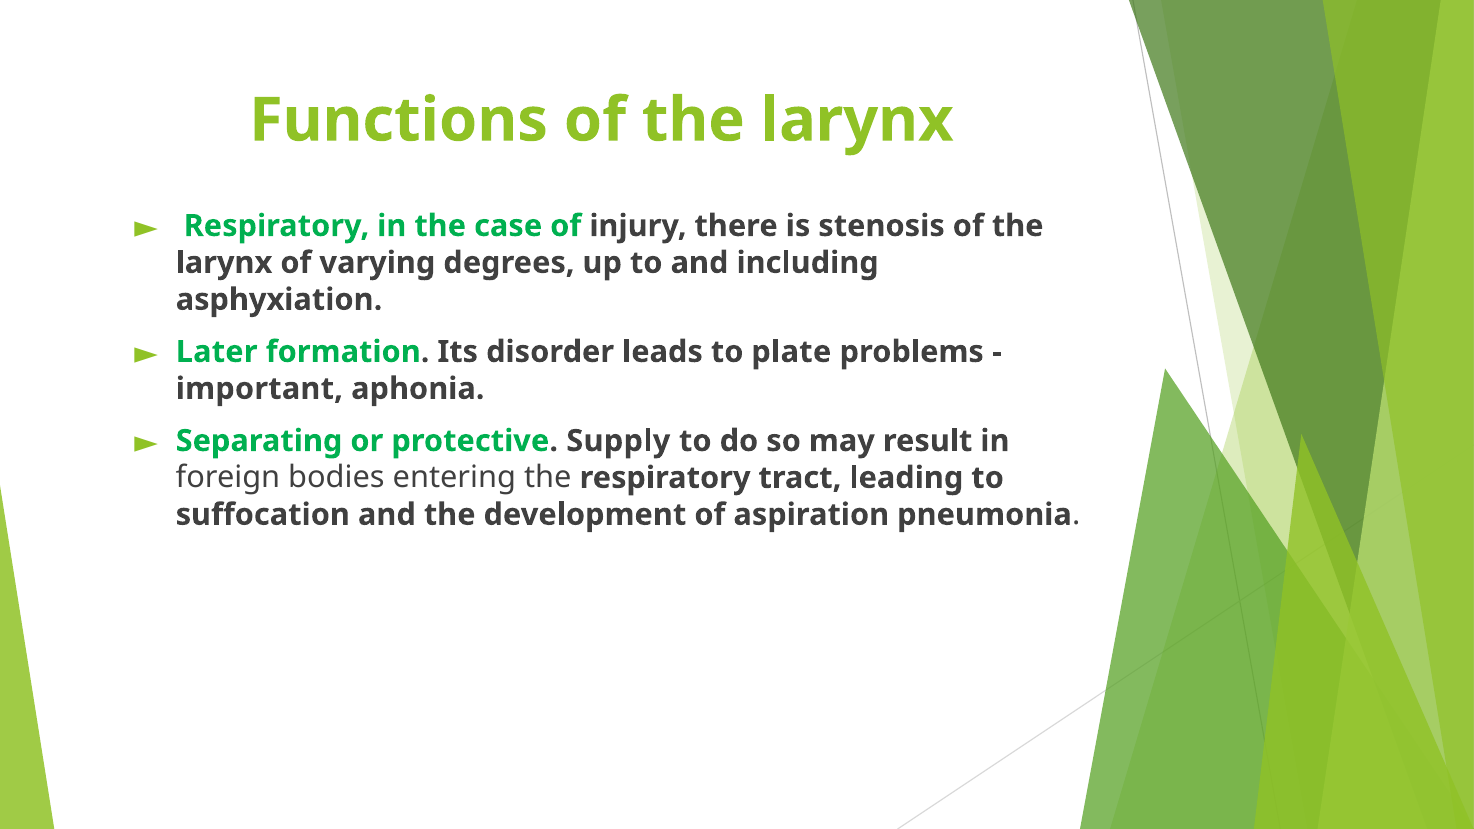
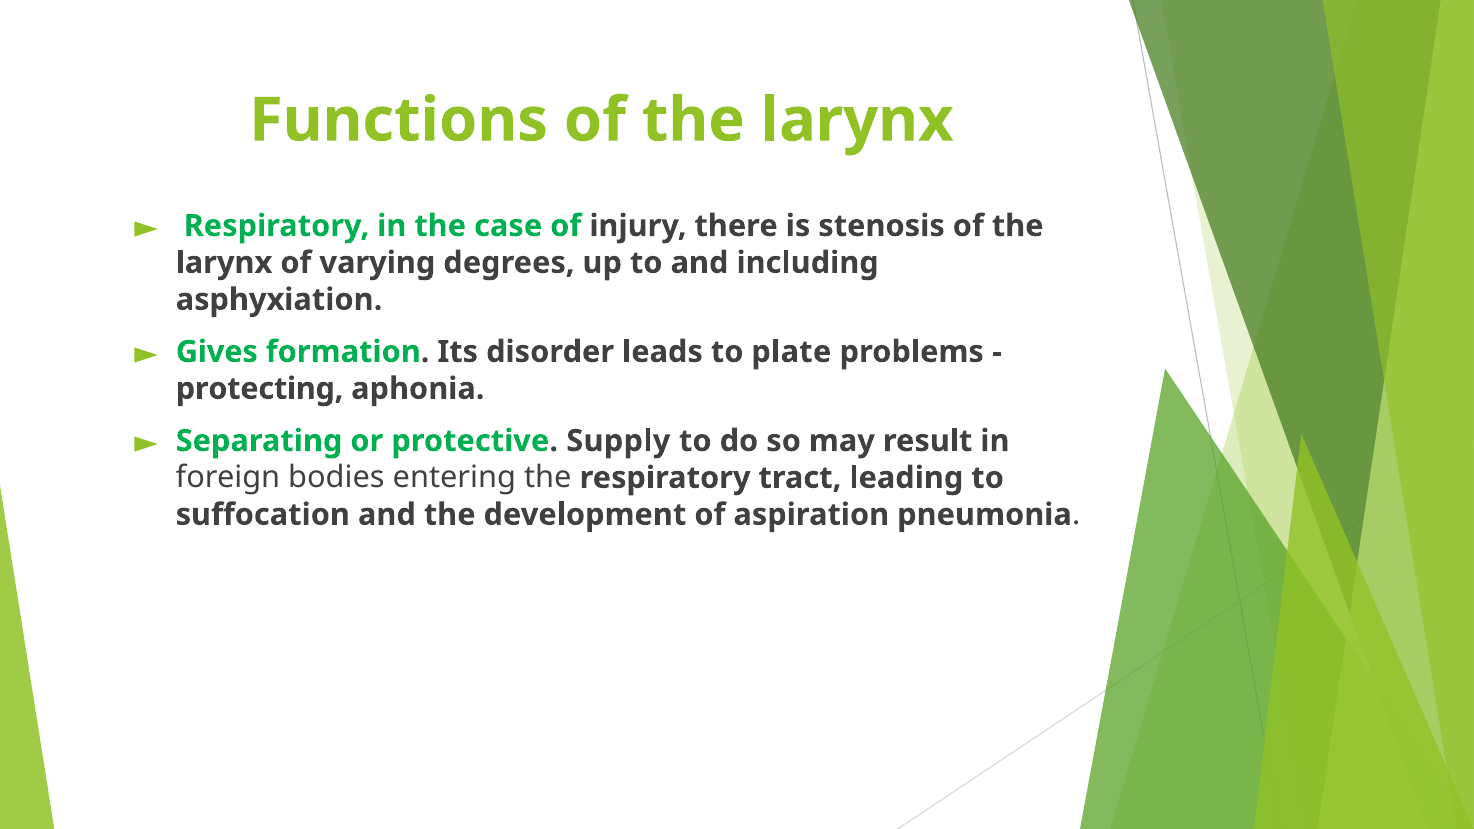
Later: Later -> Gives
important: important -> protecting
